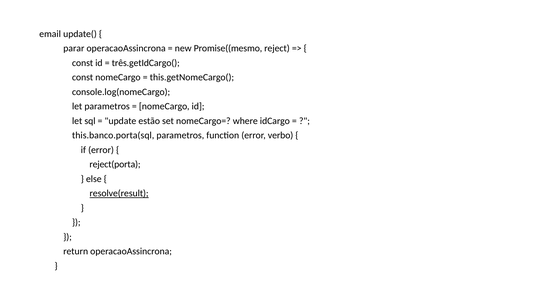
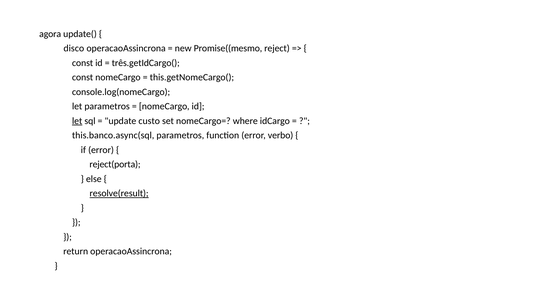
email: email -> agora
parar: parar -> disco
let at (77, 121) underline: none -> present
estão: estão -> custo
this.banco.porta(sql: this.banco.porta(sql -> this.banco.async(sql
